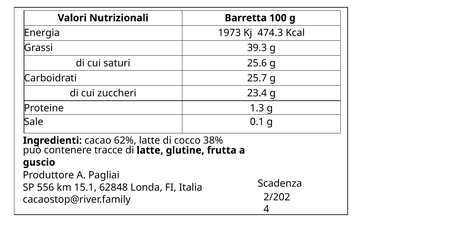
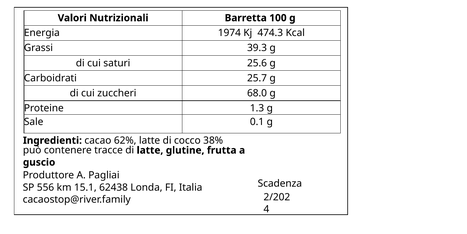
1973: 1973 -> 1974
23.4: 23.4 -> 68.0
62848: 62848 -> 62438
